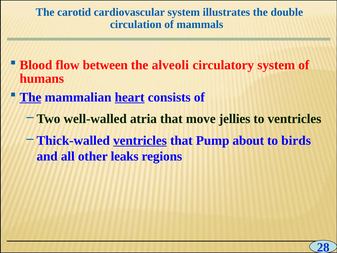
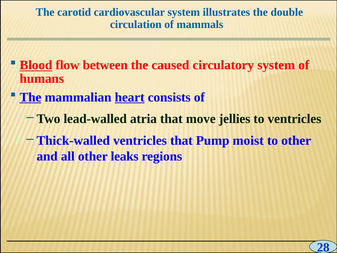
Blood underline: none -> present
alveoli: alveoli -> caused
well-walled: well-walled -> lead-walled
ventricles at (140, 140) underline: present -> none
about: about -> moist
to birds: birds -> other
